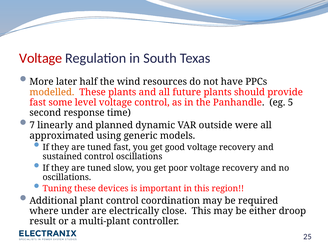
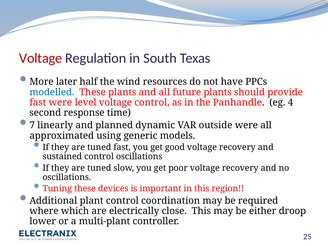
modelled colour: orange -> blue
fast some: some -> were
5: 5 -> 4
under: under -> which
result: result -> lower
